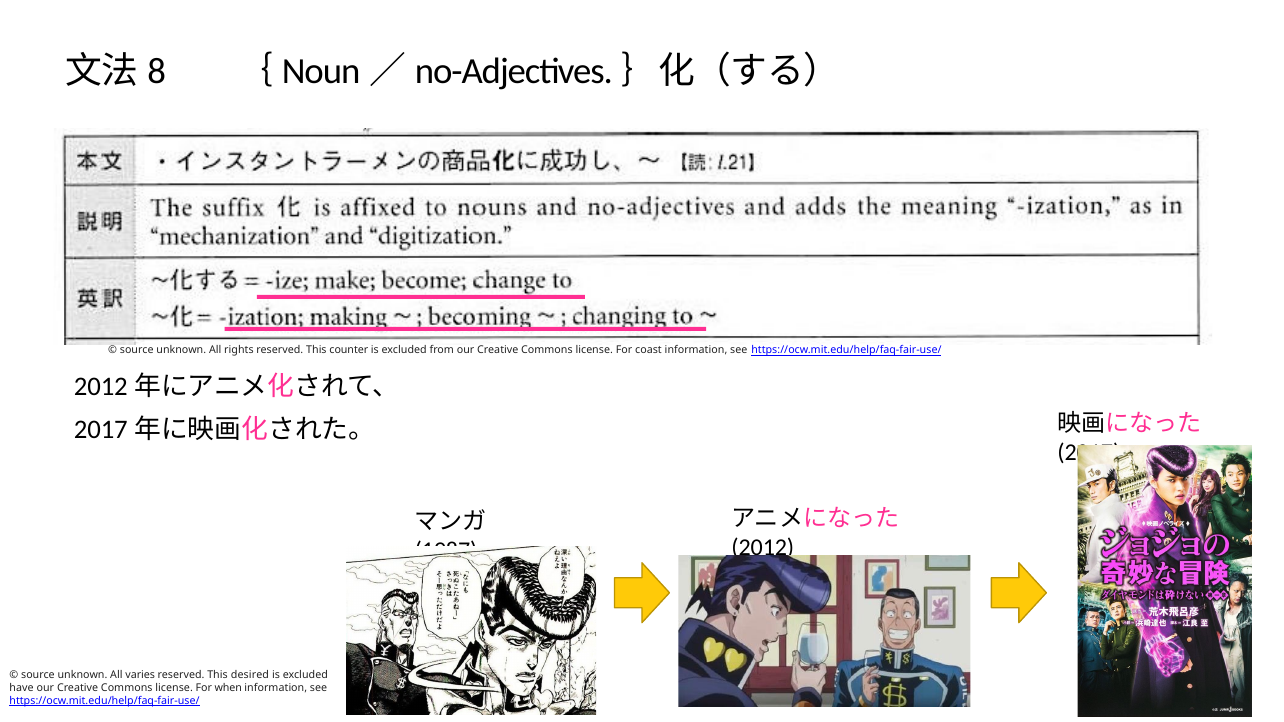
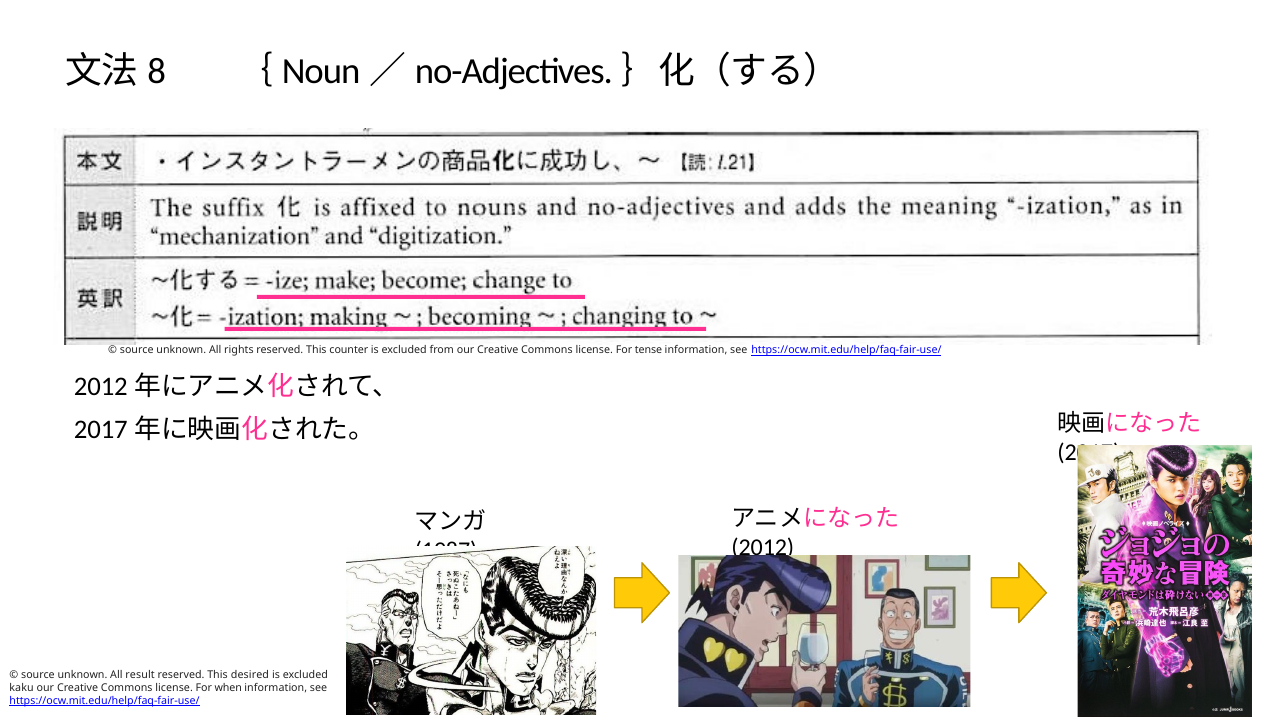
coast: coast -> tense
varies: varies -> result
have: have -> kaku
